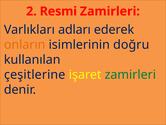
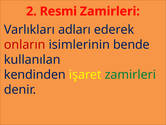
onların colour: orange -> red
doğru: doğru -> bende
çeşitlerine: çeşitlerine -> kendinden
